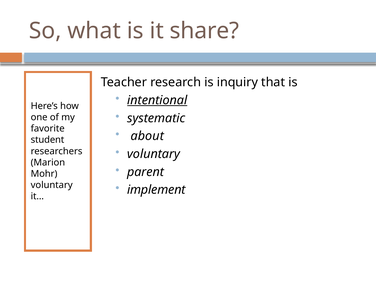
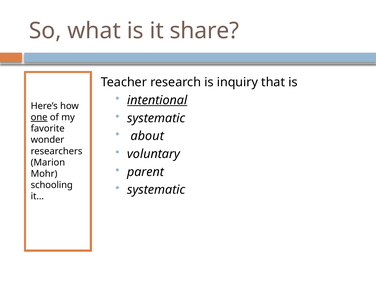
one underline: none -> present
student: student -> wonder
voluntary at (52, 185): voluntary -> schooling
implement at (156, 190): implement -> systematic
